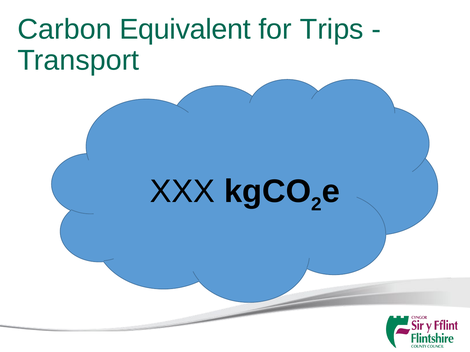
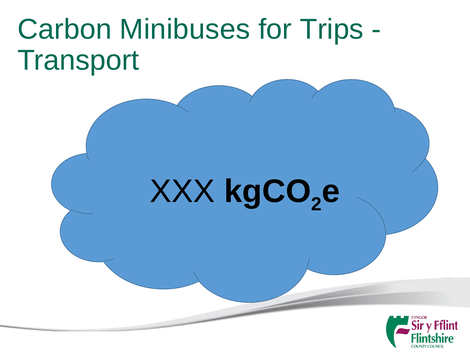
Equivalent: Equivalent -> Minibuses
